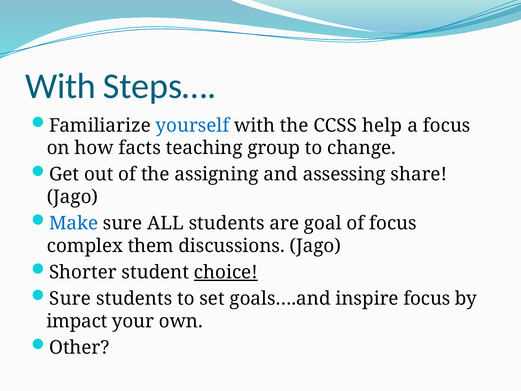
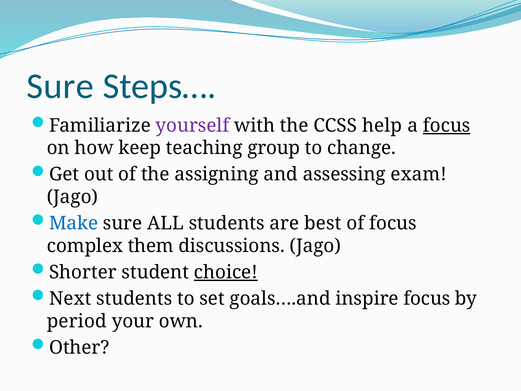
With at (61, 86): With -> Sure
yourself colour: blue -> purple
focus at (447, 125) underline: none -> present
facts: facts -> keep
share: share -> exam
goal: goal -> best
Sure at (70, 298): Sure -> Next
impact: impact -> period
